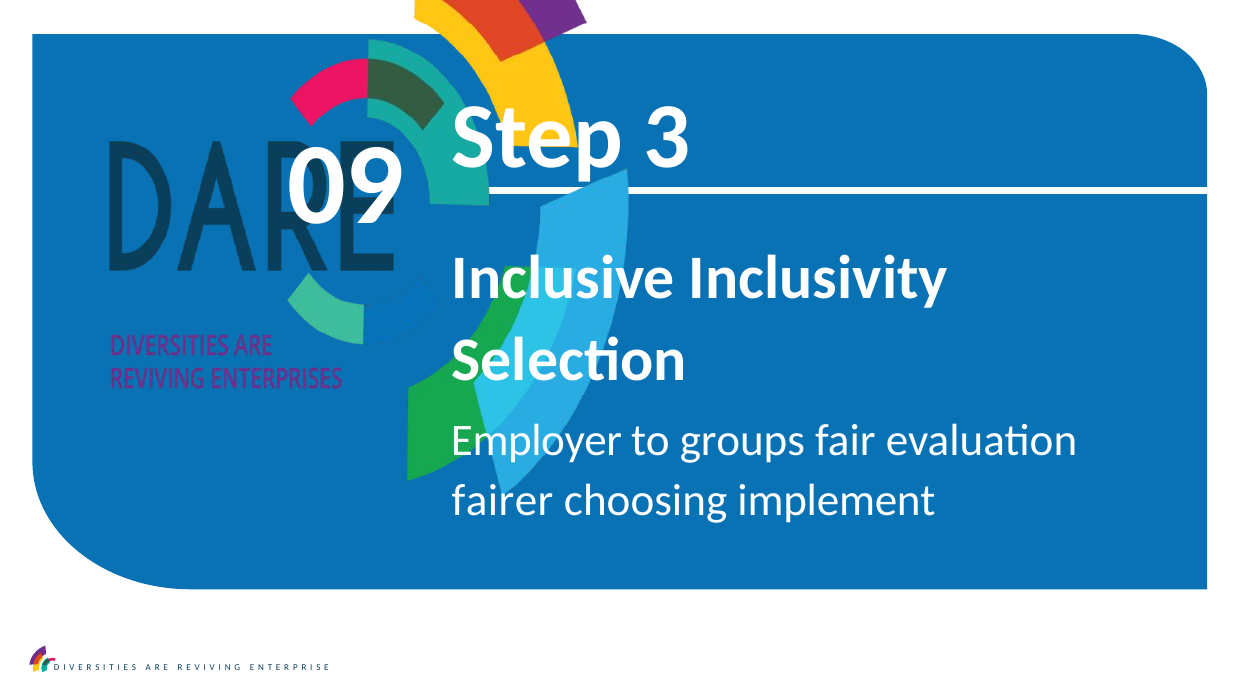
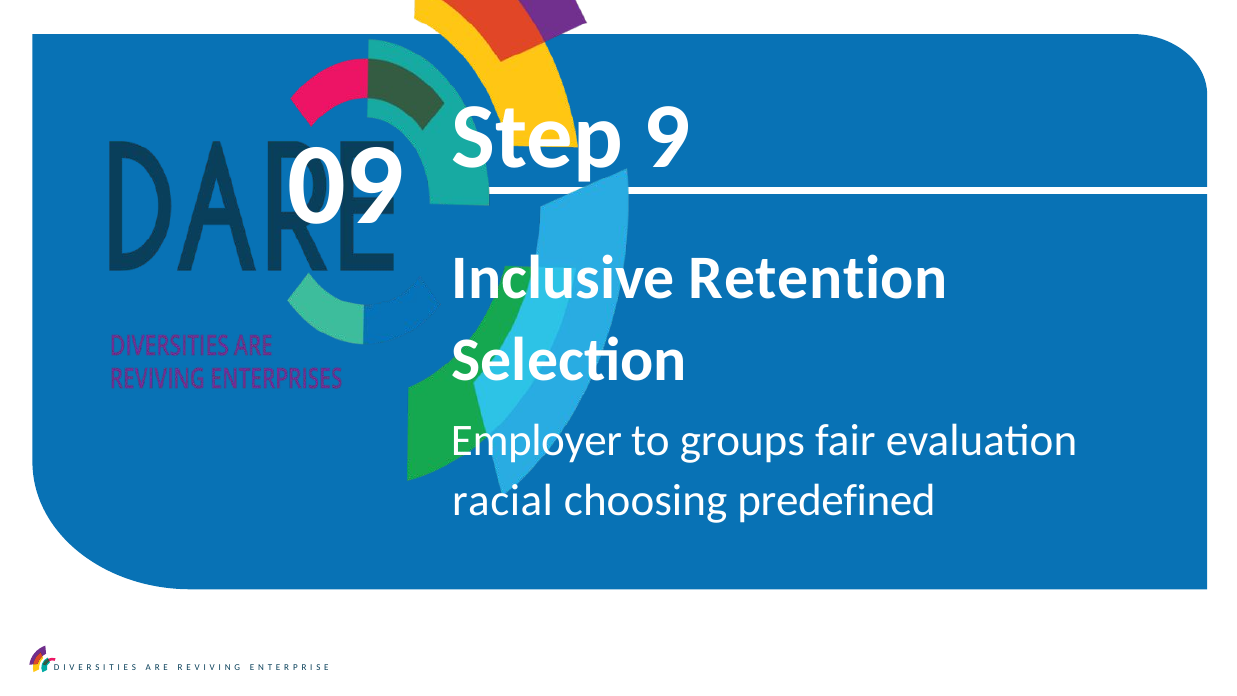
3: 3 -> 9
Inclusivity: Inclusivity -> Retention
fairer: fairer -> racial
implement: implement -> predefined
